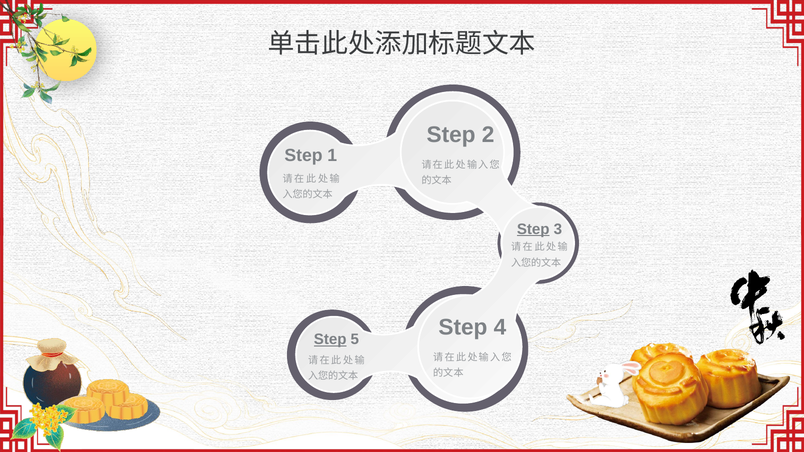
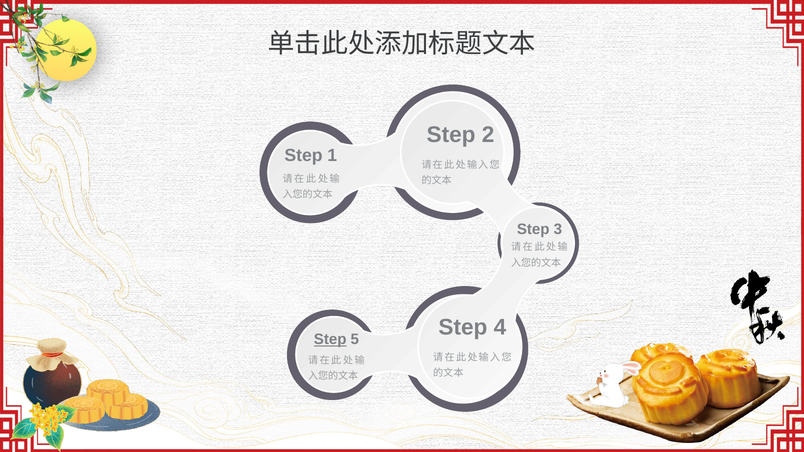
Step at (533, 229) underline: present -> none
